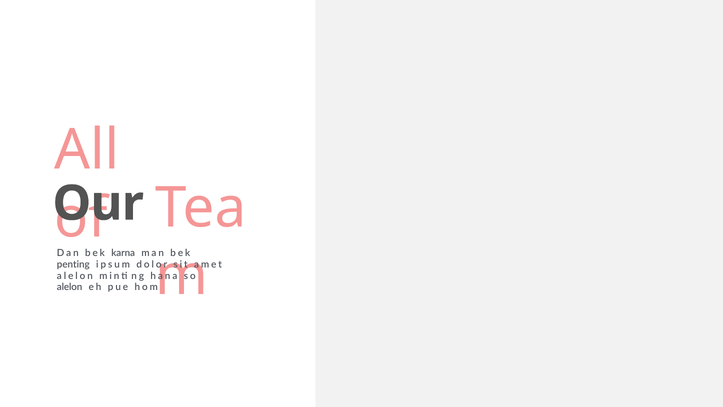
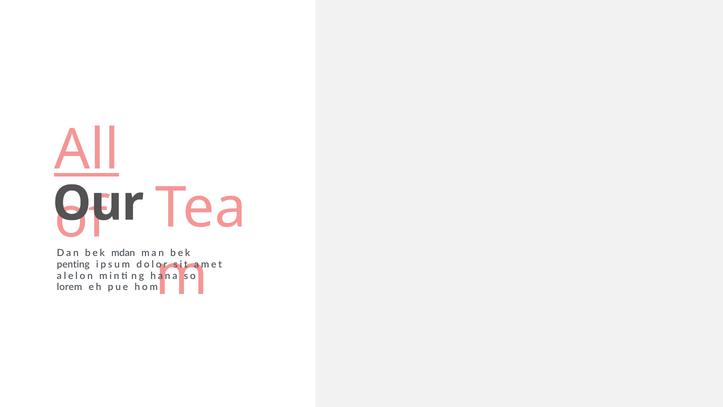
All underline: none -> present
karna: karna -> mdan
alelon at (70, 287): alelon -> lorem
